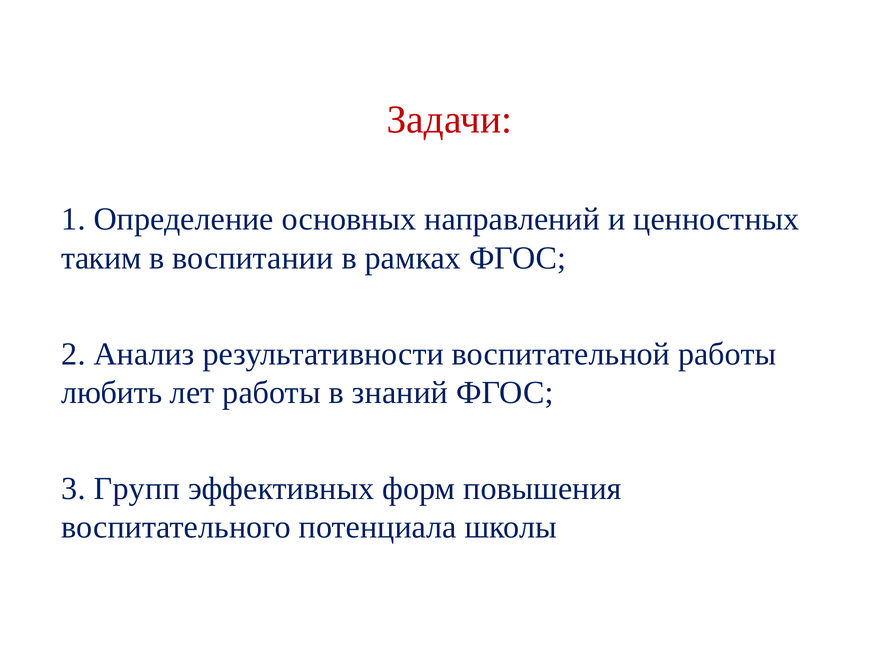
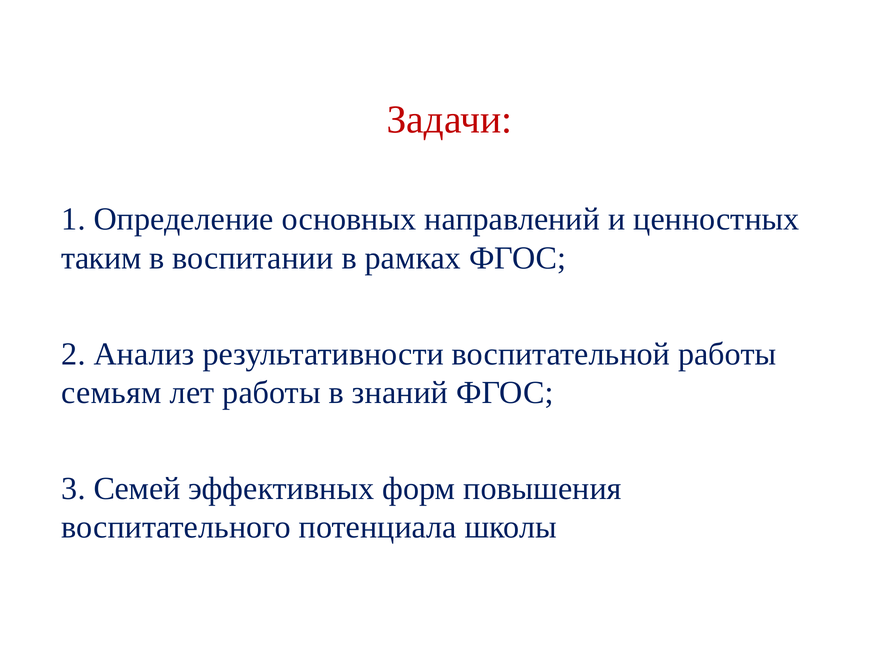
любить: любить -> семьям
Групп: Групп -> Семей
